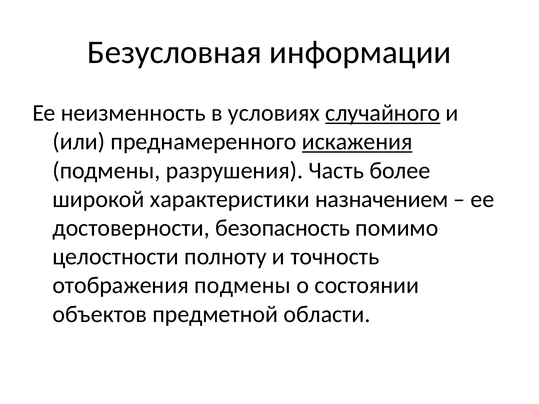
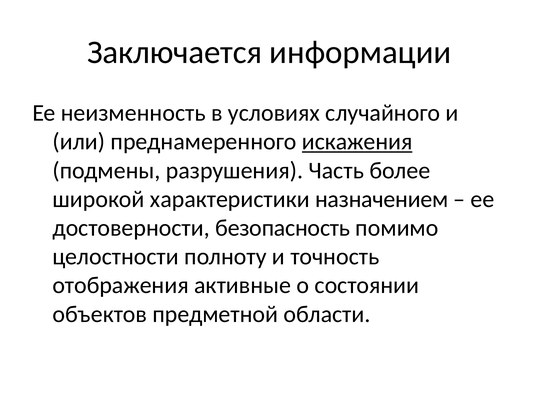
Безусловная: Безусловная -> Заключается
случайного underline: present -> none
отображения подмены: подмены -> активные
